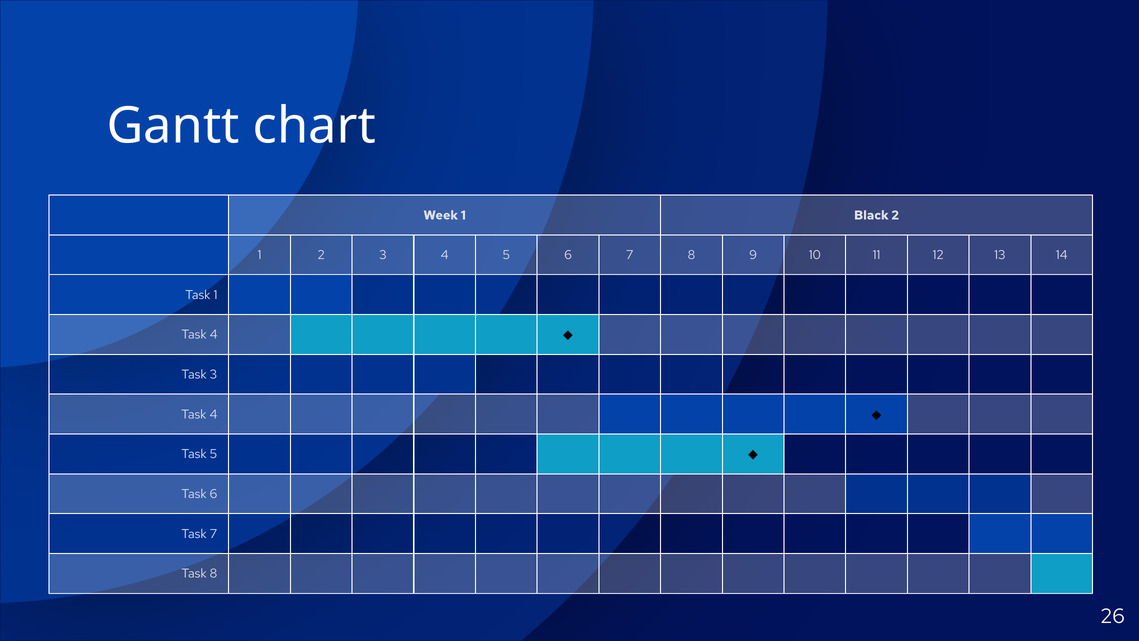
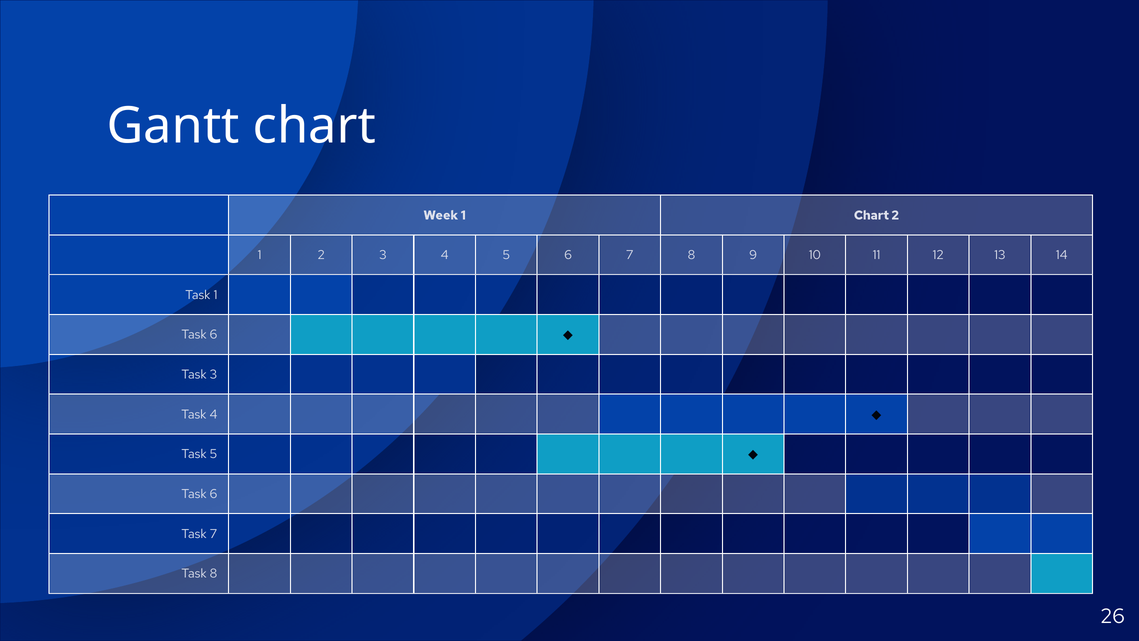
1 Black: Black -> Chart
4 at (214, 335): 4 -> 6
